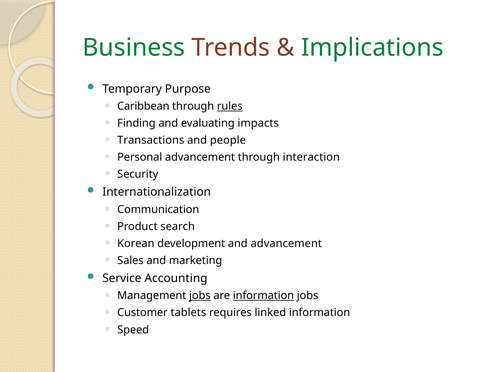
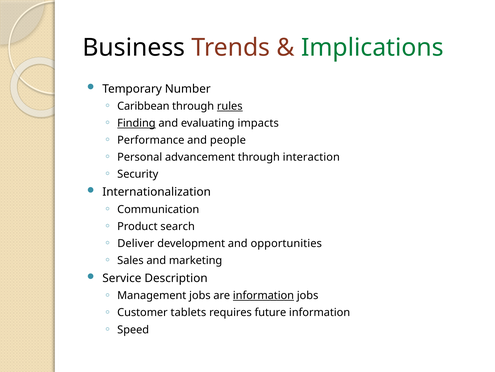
Business colour: green -> black
Purpose: Purpose -> Number
Finding underline: none -> present
Transactions: Transactions -> Performance
Korean: Korean -> Deliver
and advancement: advancement -> opportunities
Accounting: Accounting -> Description
jobs at (200, 295) underline: present -> none
linked: linked -> future
